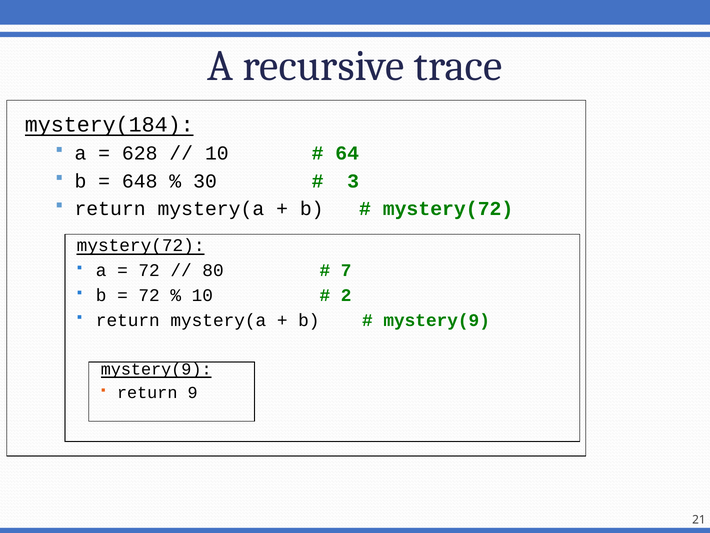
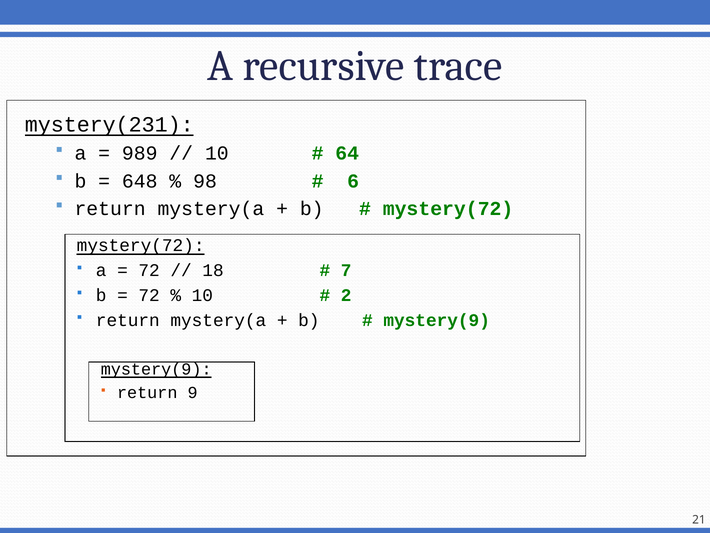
mystery(184: mystery(184 -> mystery(231
628: 628 -> 989
30: 30 -> 98
3: 3 -> 6
80: 80 -> 18
